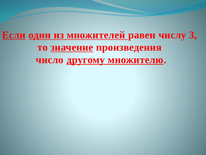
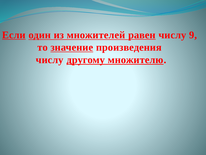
равен underline: none -> present
3: 3 -> 9
число at (50, 60): число -> числу
